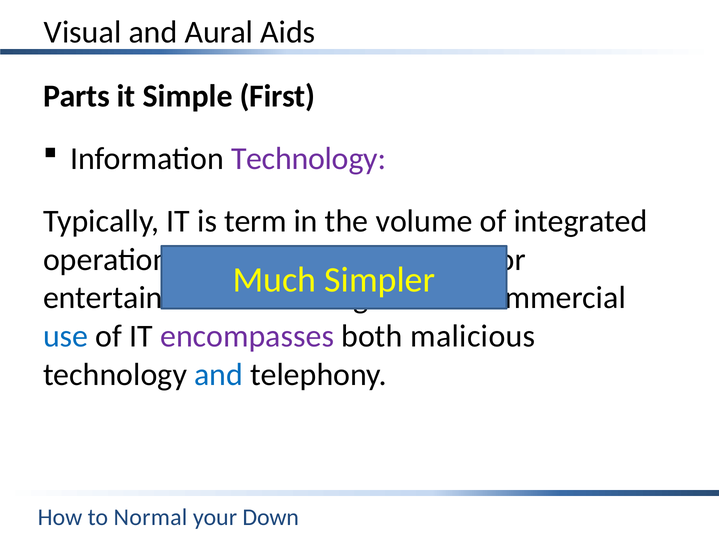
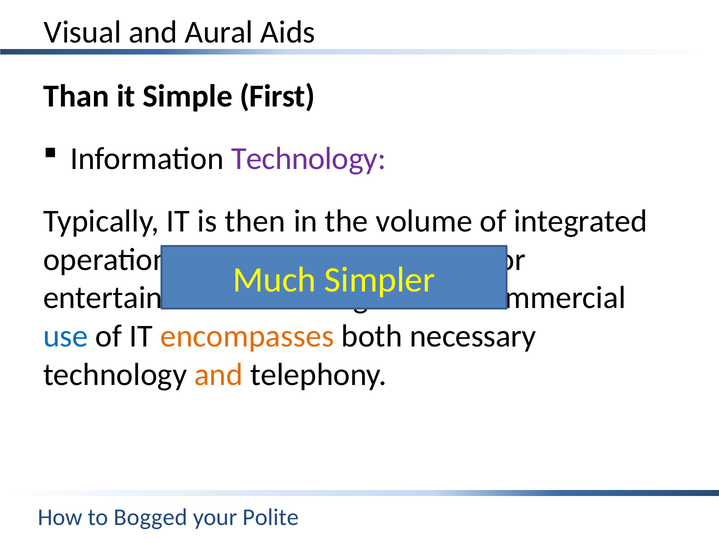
Parts: Parts -> Than
term: term -> then
encompasses colour: purple -> orange
malicious: malicious -> necessary
and at (219, 375) colour: blue -> orange
Normal: Normal -> Bogged
Down: Down -> Polite
